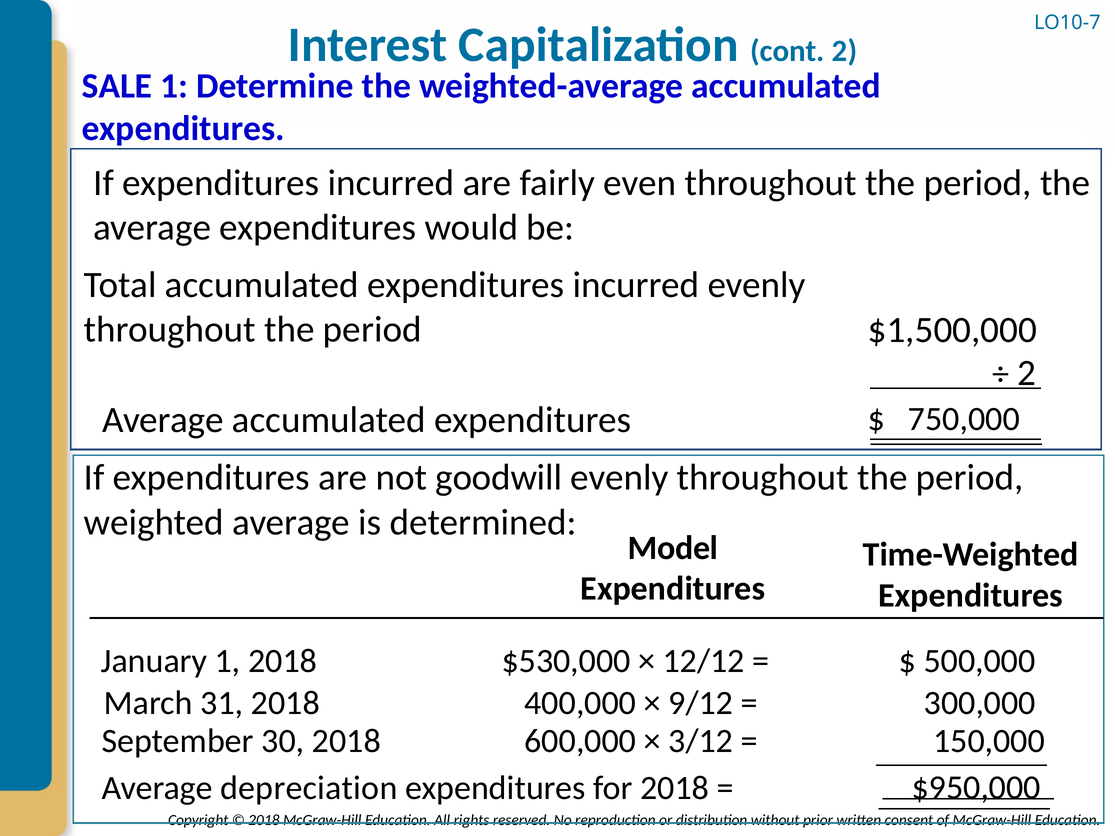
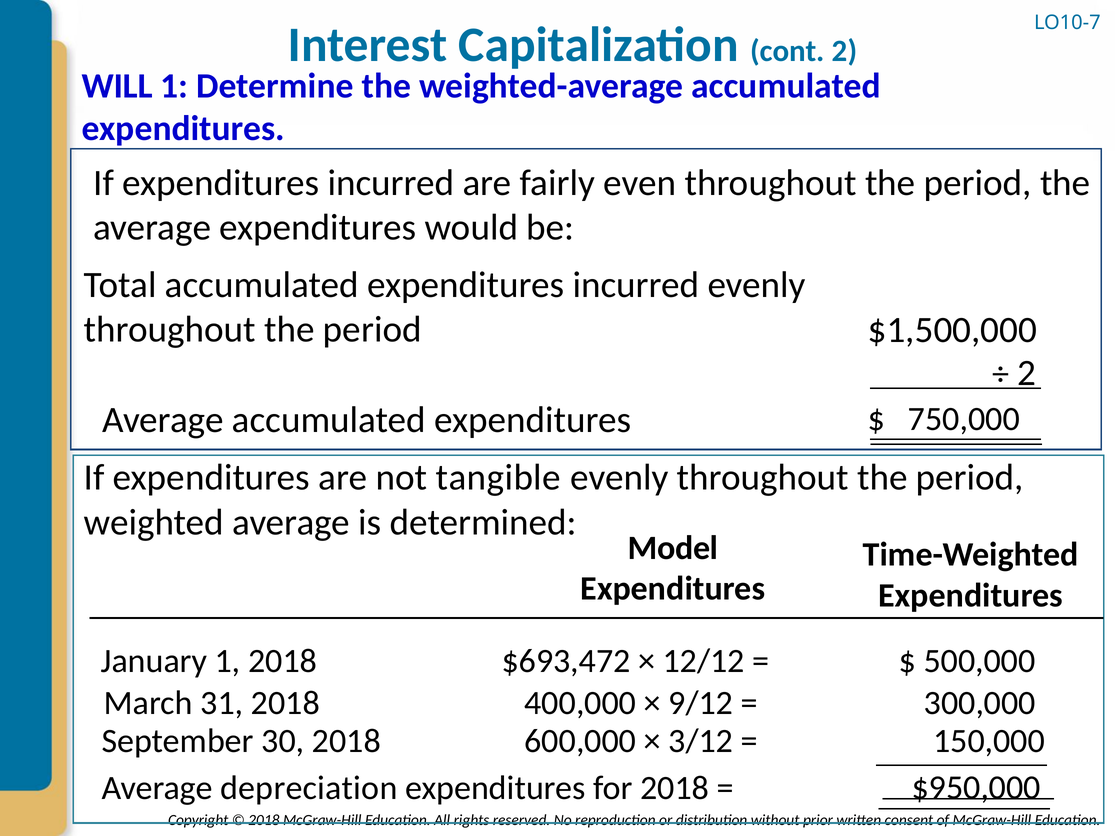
SALE: SALE -> WILL
goodwill: goodwill -> tangible
$530,000: $530,000 -> $693,472
